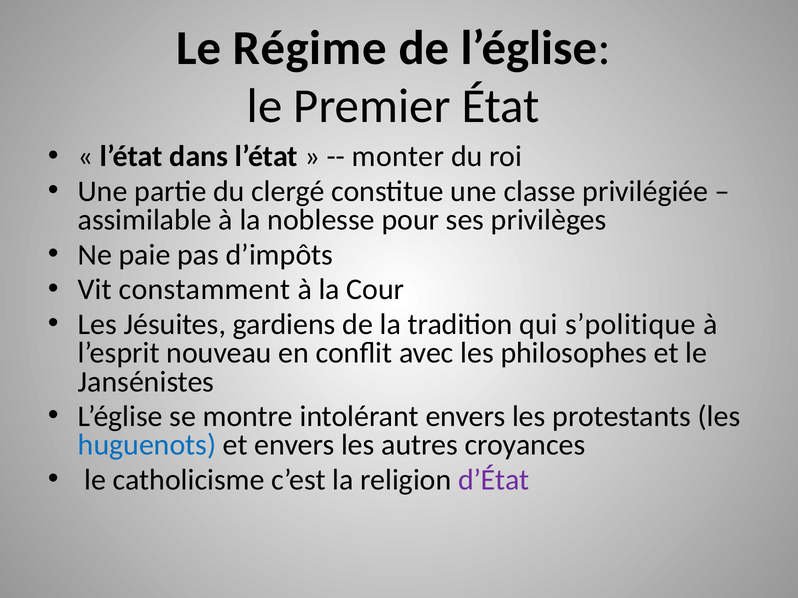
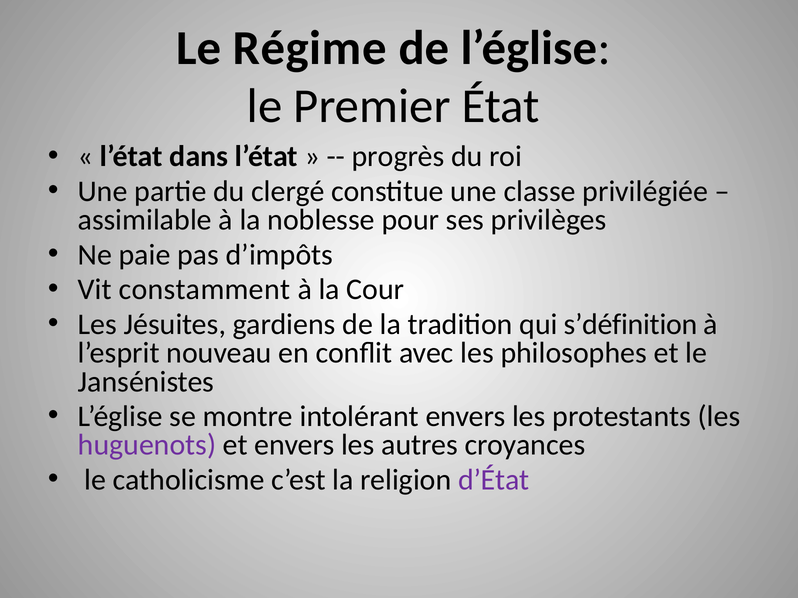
monter: monter -> progrès
s’politique: s’politique -> s’définition
huguenots colour: blue -> purple
